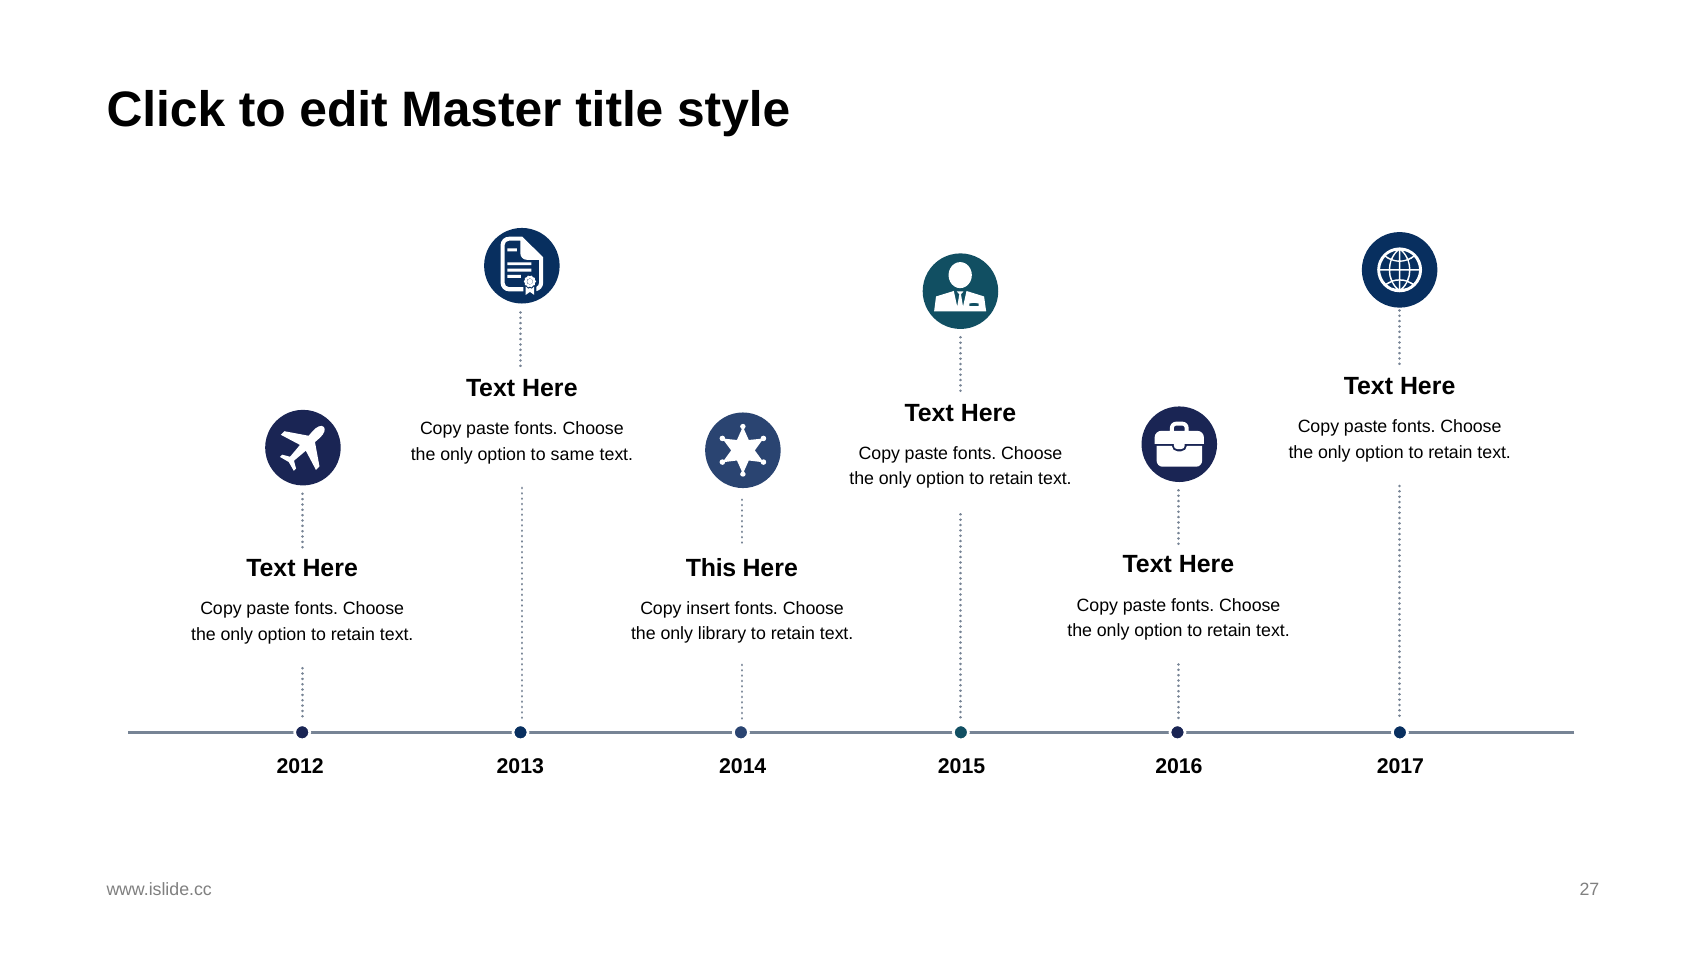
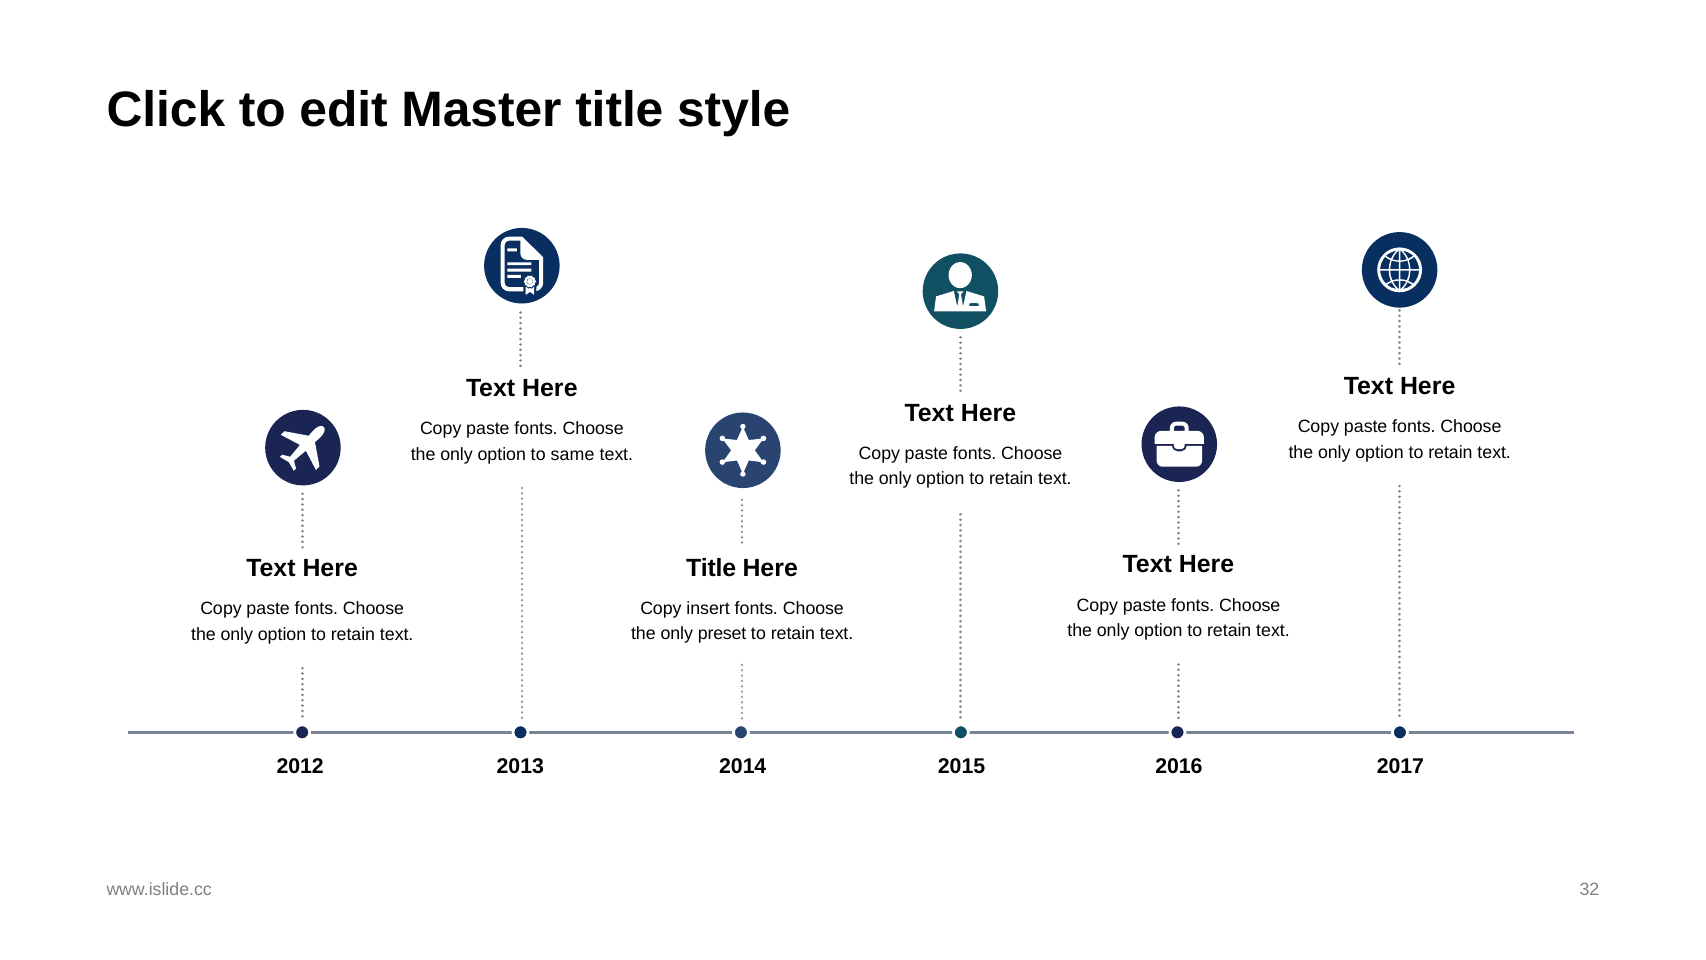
This at (711, 568): This -> Title
library: library -> preset
27: 27 -> 32
